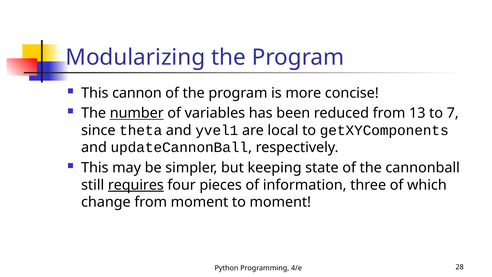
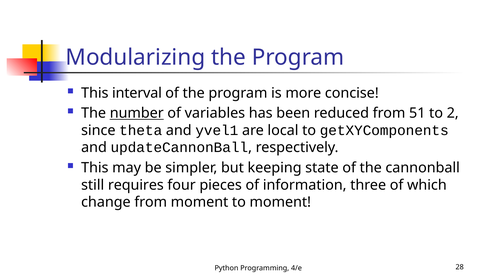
cannon: cannon -> interval
13: 13 -> 51
7: 7 -> 2
requires underline: present -> none
